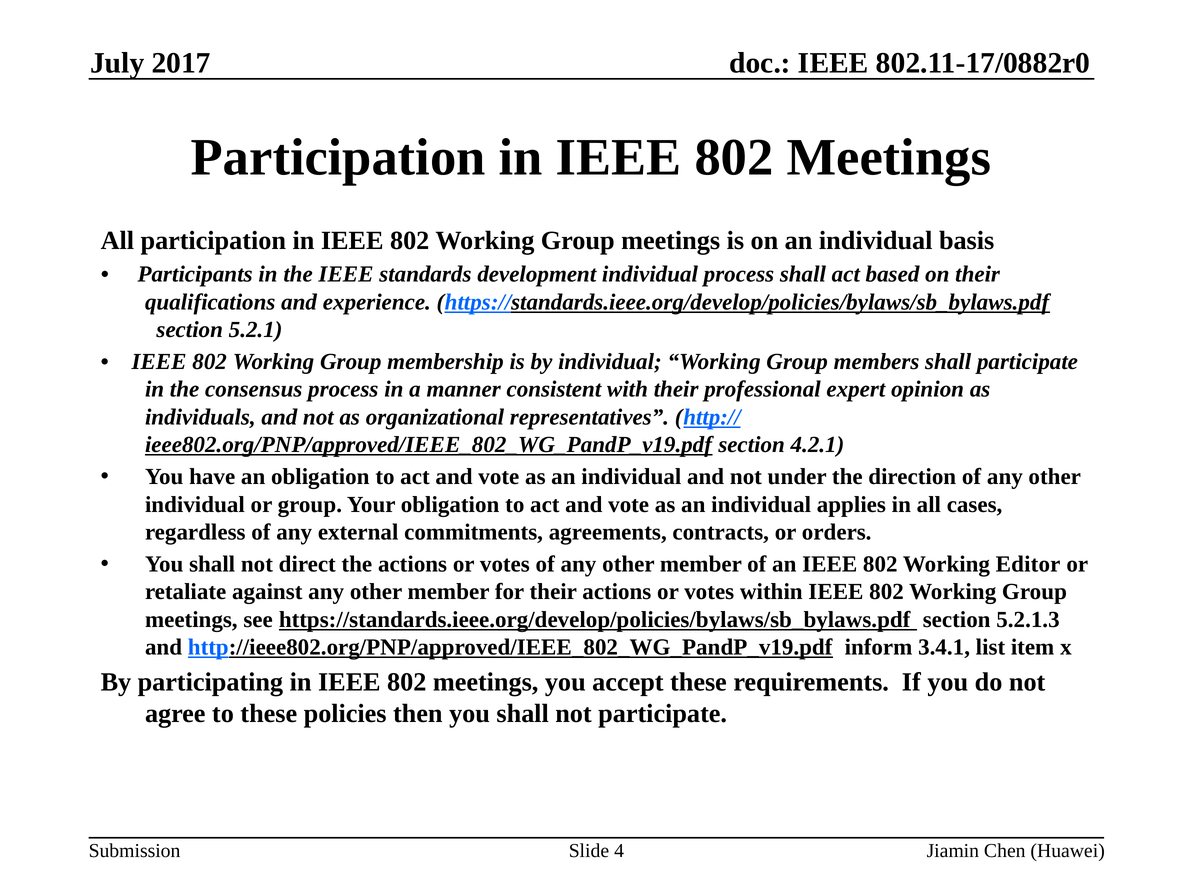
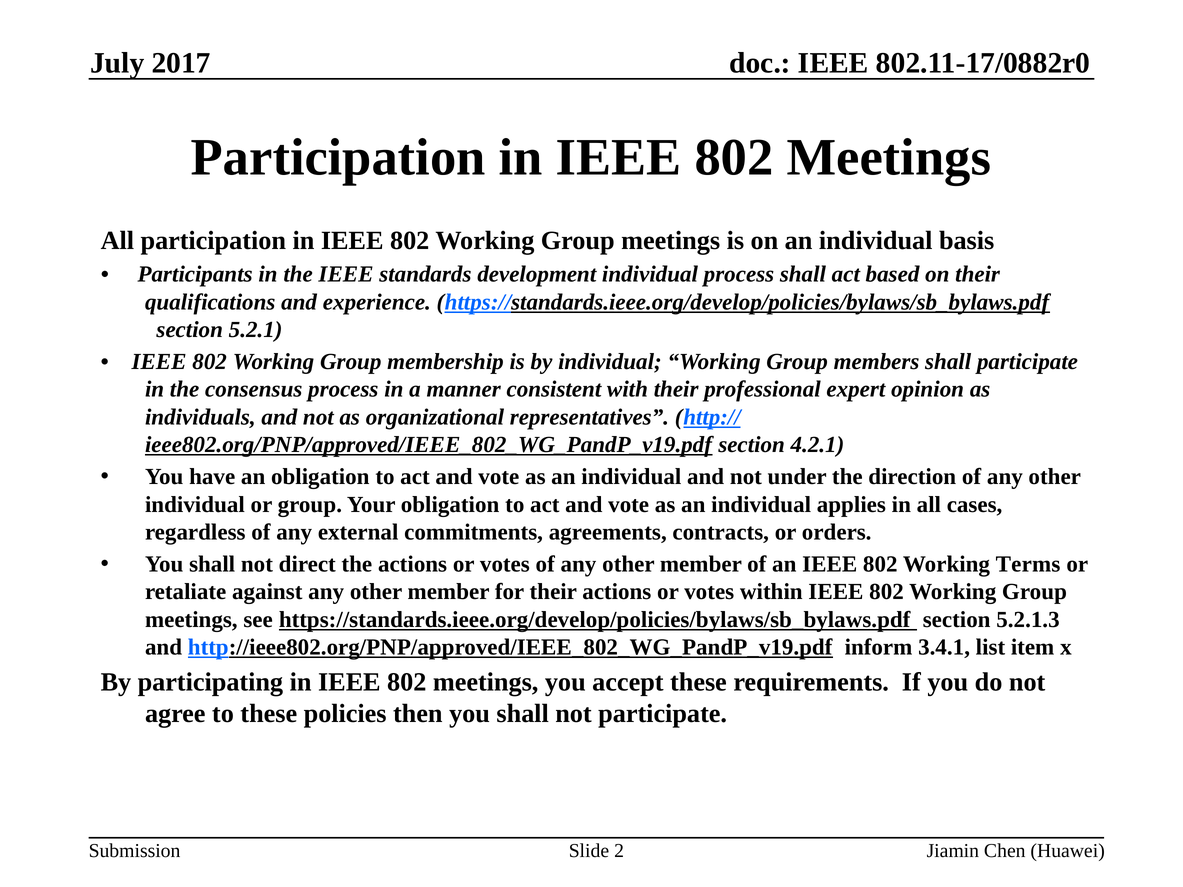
Editor: Editor -> Terms
4: 4 -> 2
